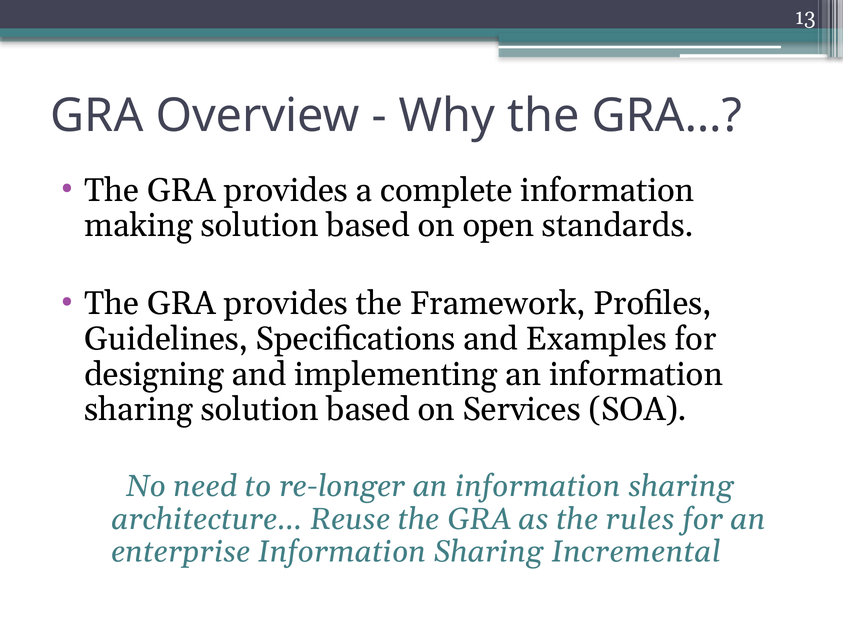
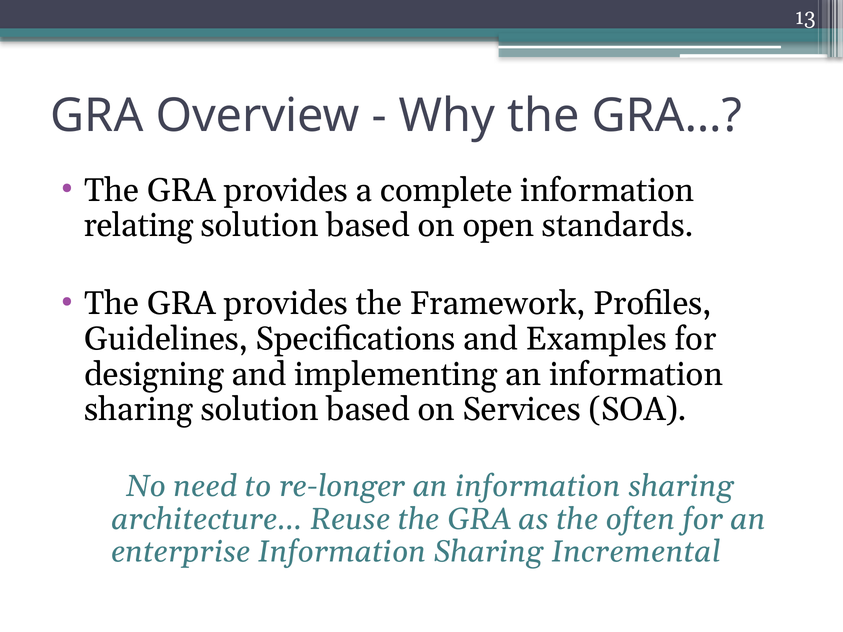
making: making -> relating
rules: rules -> often
